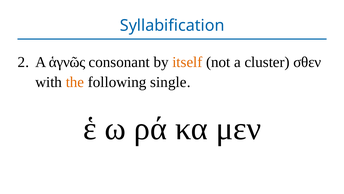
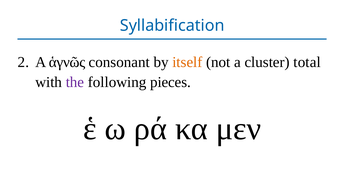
σθεν: σθεν -> total
the colour: orange -> purple
single: single -> pieces
